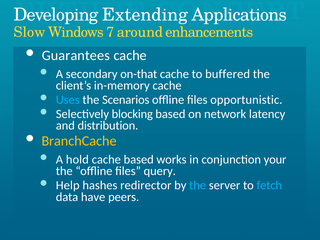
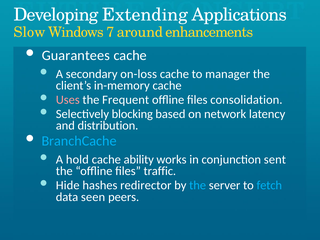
on-that: on-that -> on-loss
buffered: buffered -> manager
Uses colour: light blue -> pink
Scenarios: Scenarios -> Frequent
opportunistic: opportunistic -> consolidation
BranchCache colour: yellow -> light blue
cache based: based -> ability
your: your -> sent
query: query -> traffic
Help: Help -> Hide
have: have -> seen
